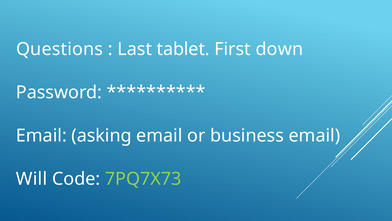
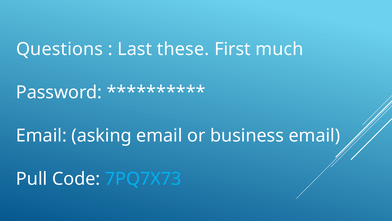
tablet: tablet -> these
down: down -> much
Will: Will -> Pull
7PQ7X73 colour: light green -> light blue
